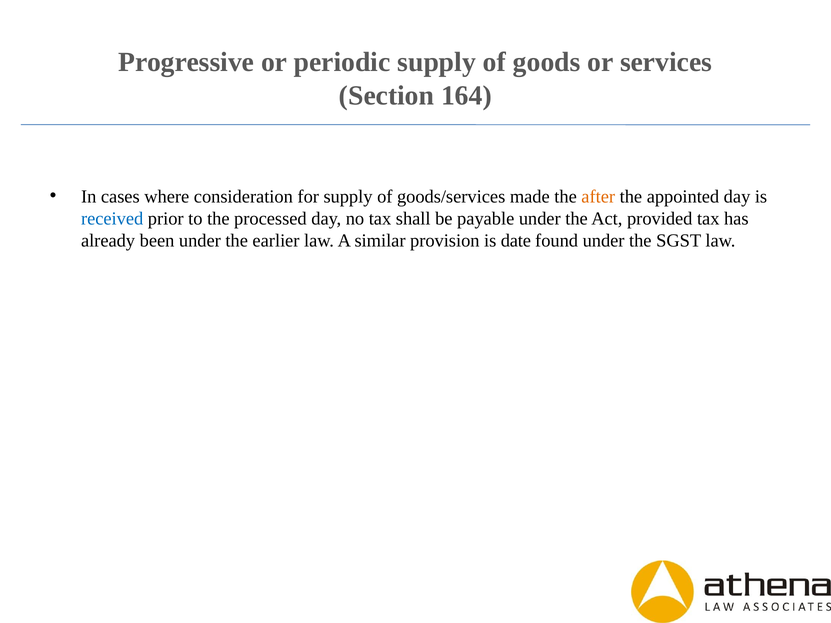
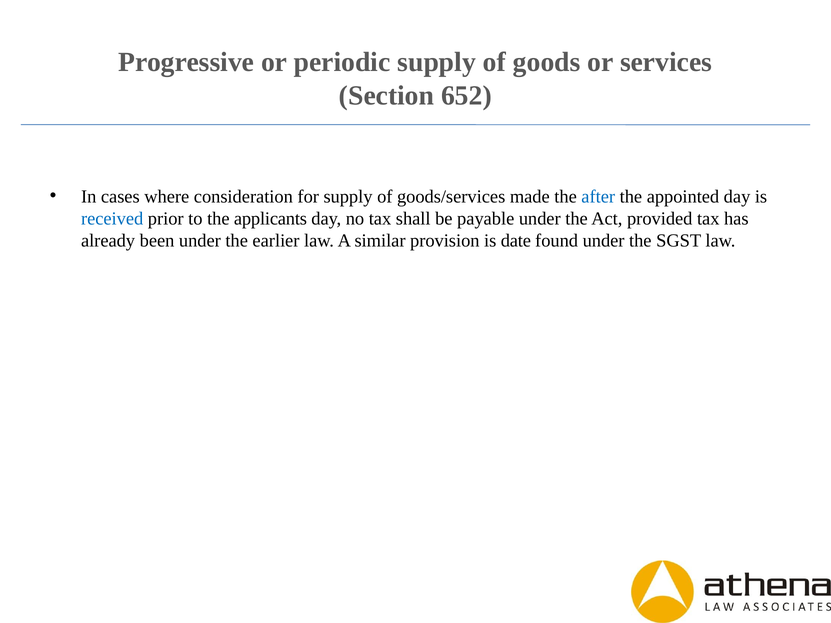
164: 164 -> 652
after colour: orange -> blue
processed: processed -> applicants
